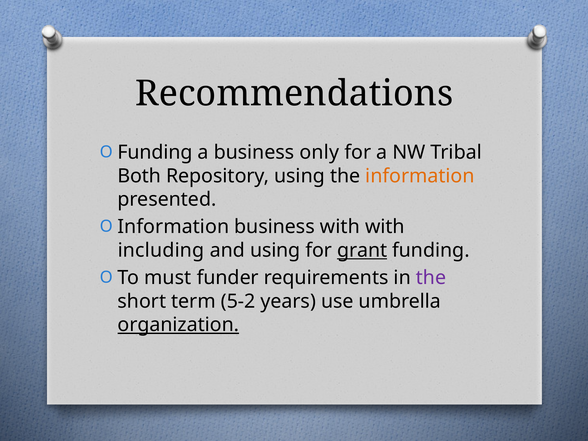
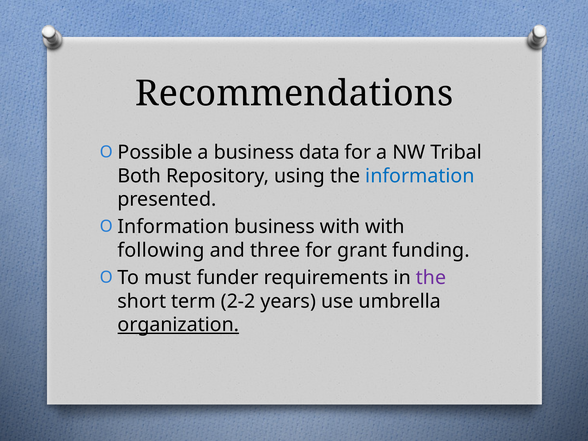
Funding at (155, 152): Funding -> Possible
only: only -> data
information at (420, 176) colour: orange -> blue
including: including -> following
and using: using -> three
grant underline: present -> none
5-2: 5-2 -> 2-2
